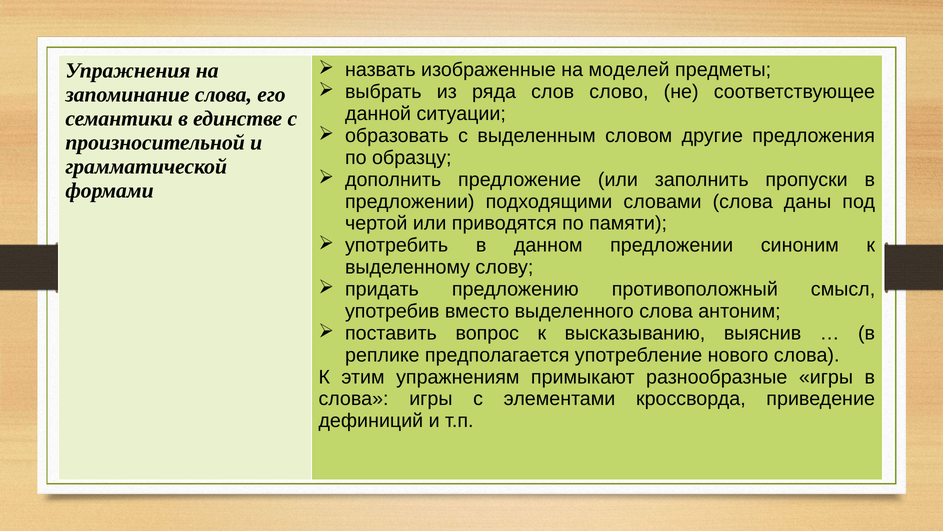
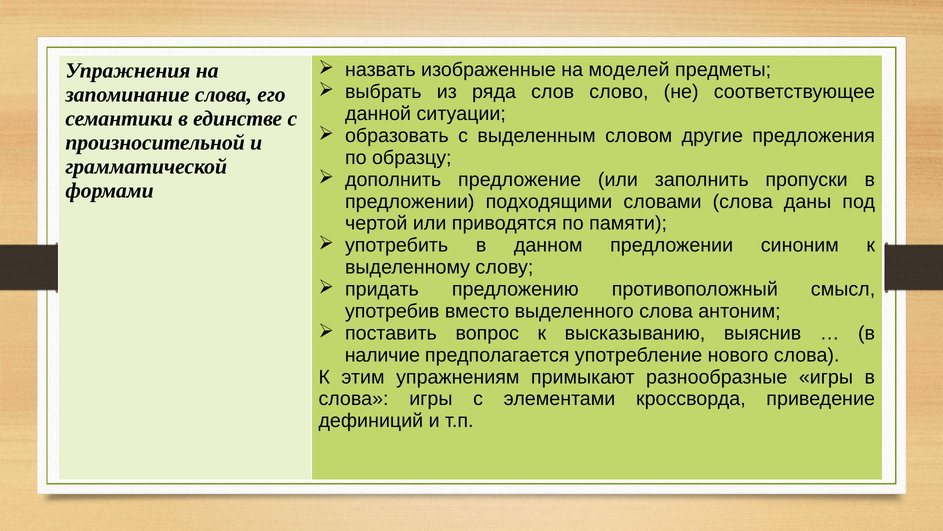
реплике: реплике -> наличие
